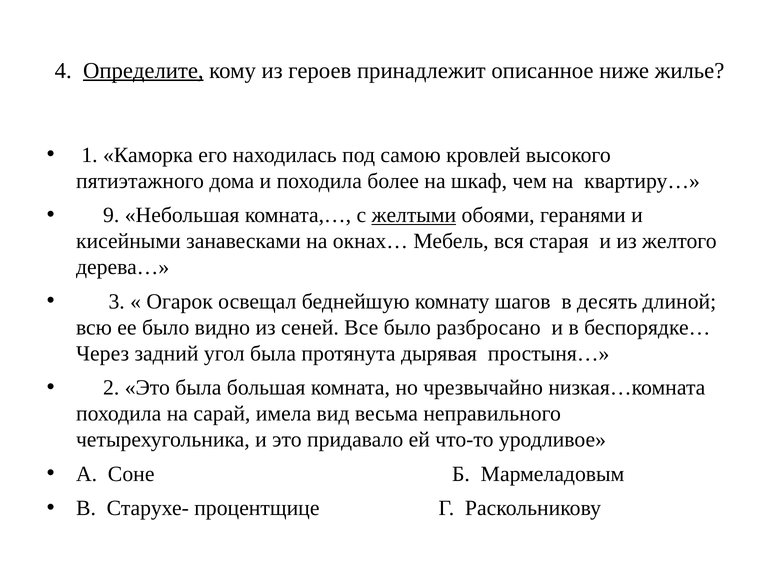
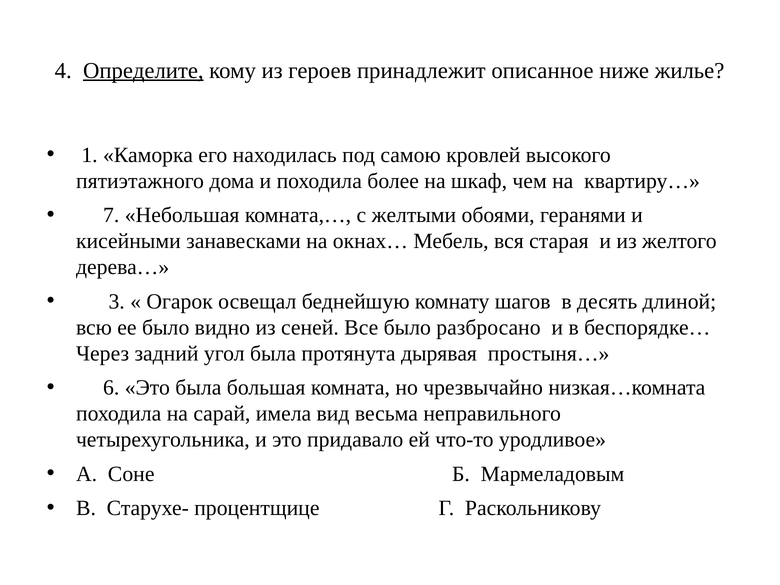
9: 9 -> 7
желтыми underline: present -> none
2: 2 -> 6
